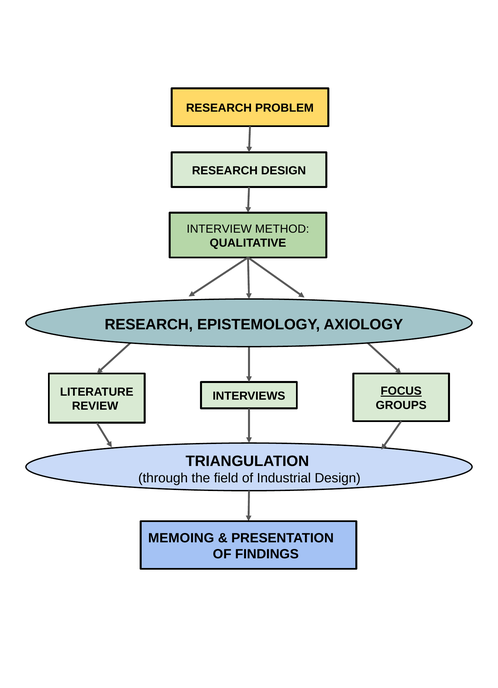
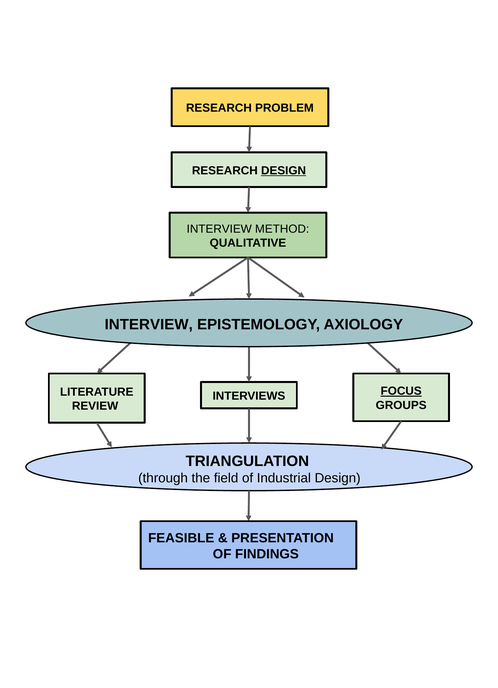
DESIGN at (284, 170) underline: none -> present
RESEARCH at (149, 324): RESEARCH -> INTERVIEW
MEMOING: MEMOING -> FEASIBLE
